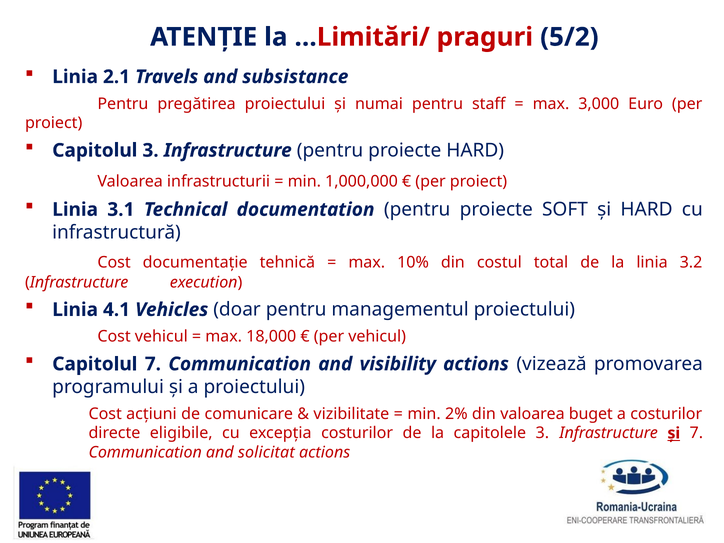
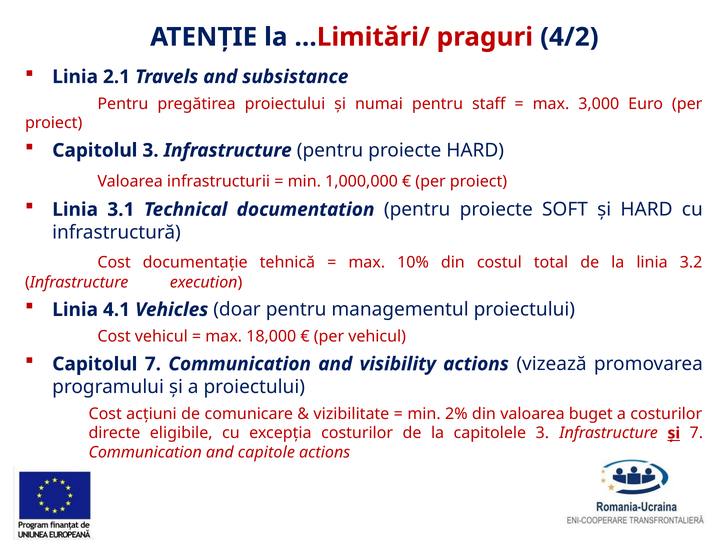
5/2: 5/2 -> 4/2
solicitat: solicitat -> capitole
